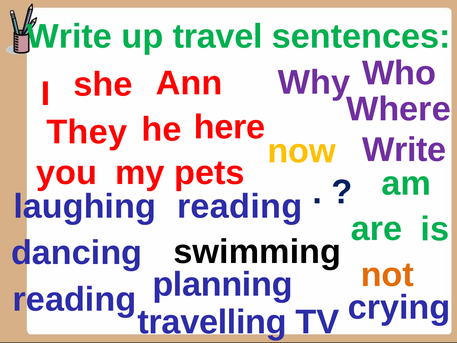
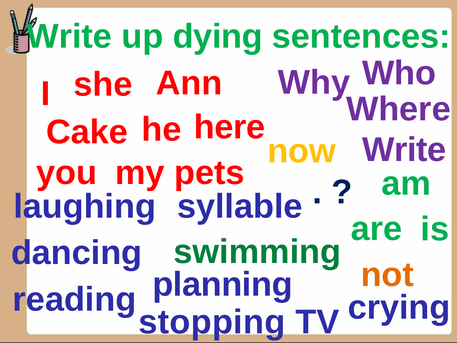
travel: travel -> dying
They: They -> Cake
reading at (240, 206): reading -> syllable
swimming colour: black -> green
travelling: travelling -> stopping
